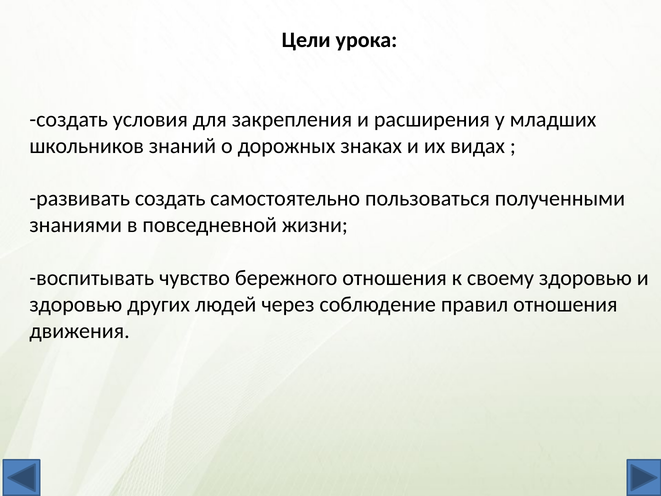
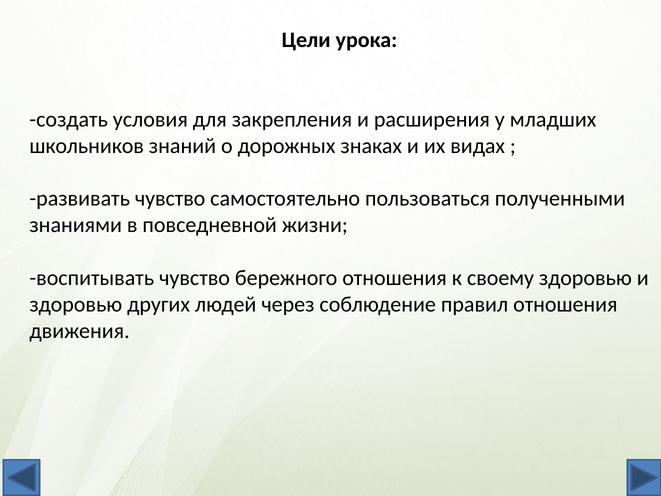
развивать создать: создать -> чувство
